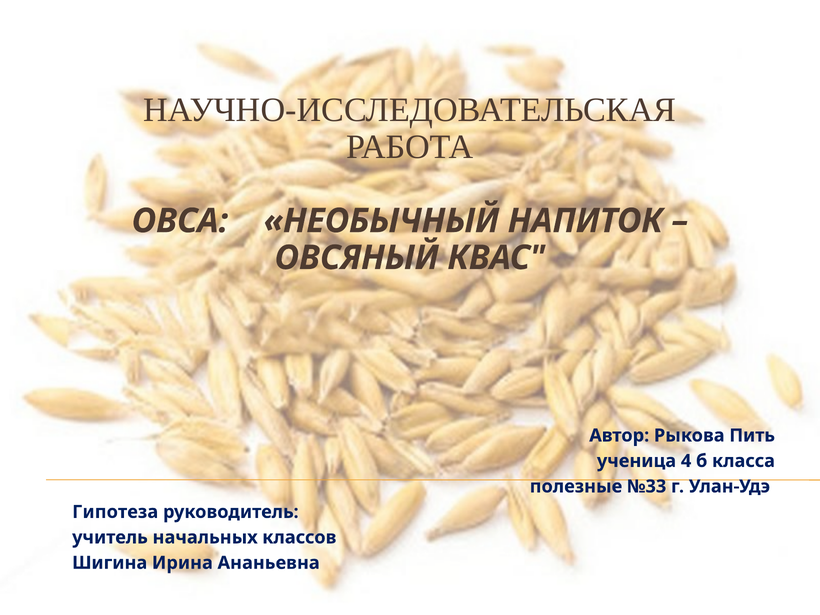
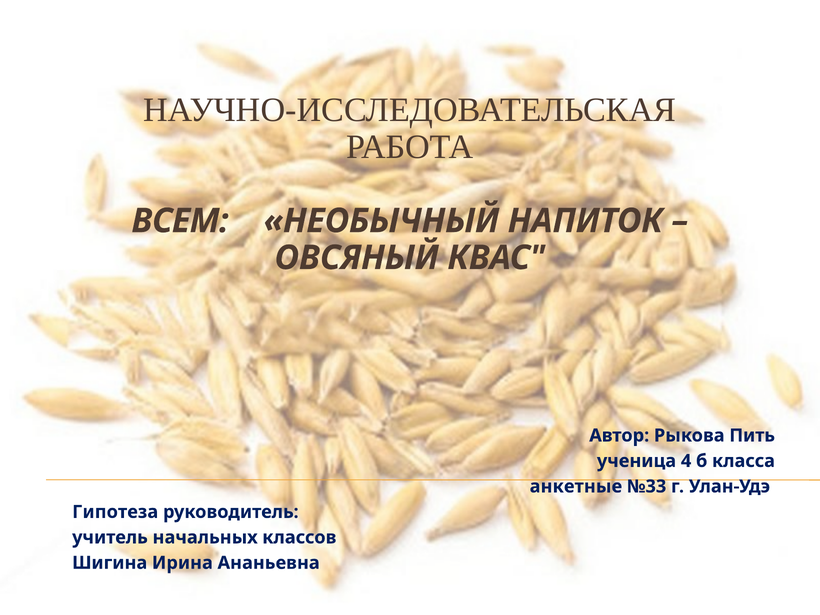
ОВСА: ОВСА -> ВСЕМ
полезные: полезные -> анкетные
